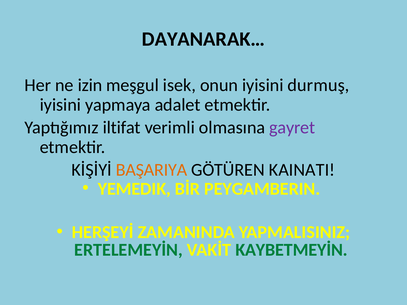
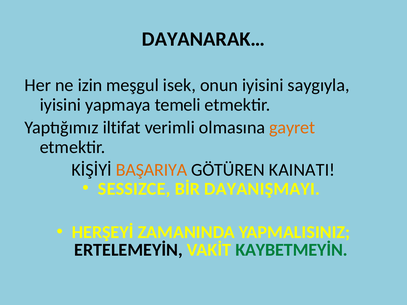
durmuş: durmuş -> saygıyla
adalet: adalet -> temeli
gayret colour: purple -> orange
YEMEDIK: YEMEDIK -> SESSIZCE
PEYGAMBERIN: PEYGAMBERIN -> DAYANIŞMAYI
ERTELEMEYİN colour: green -> black
